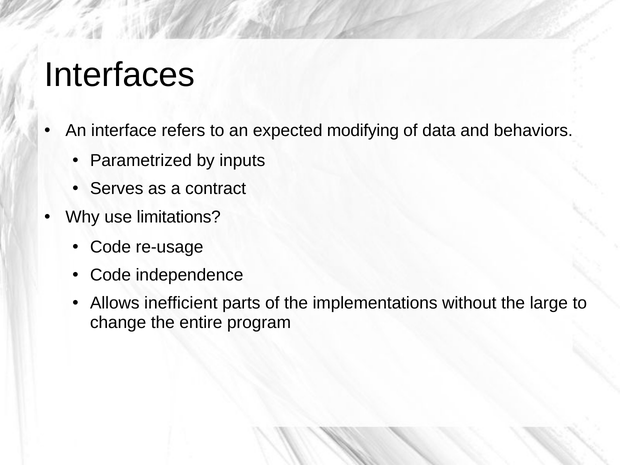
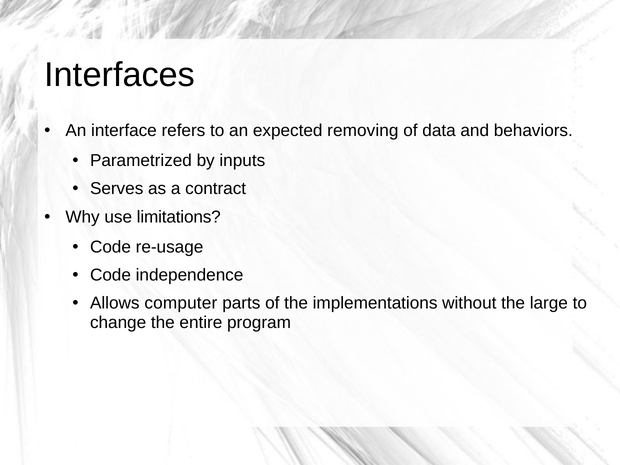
modifying: modifying -> removing
inefficient: inefficient -> computer
